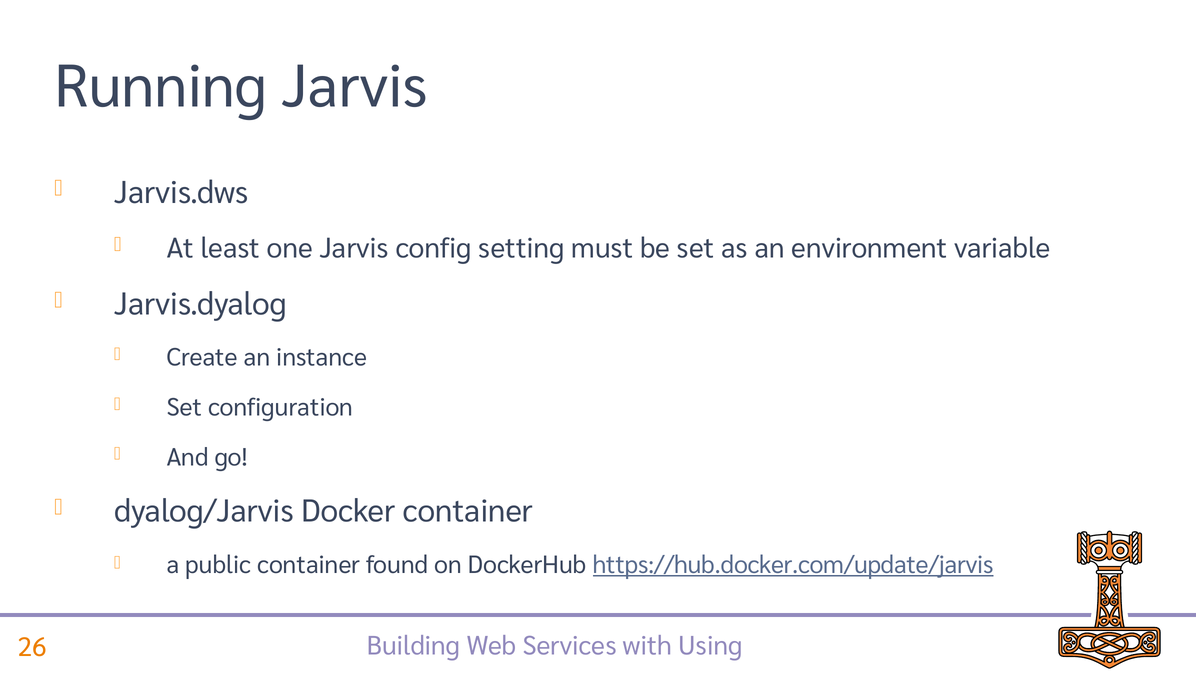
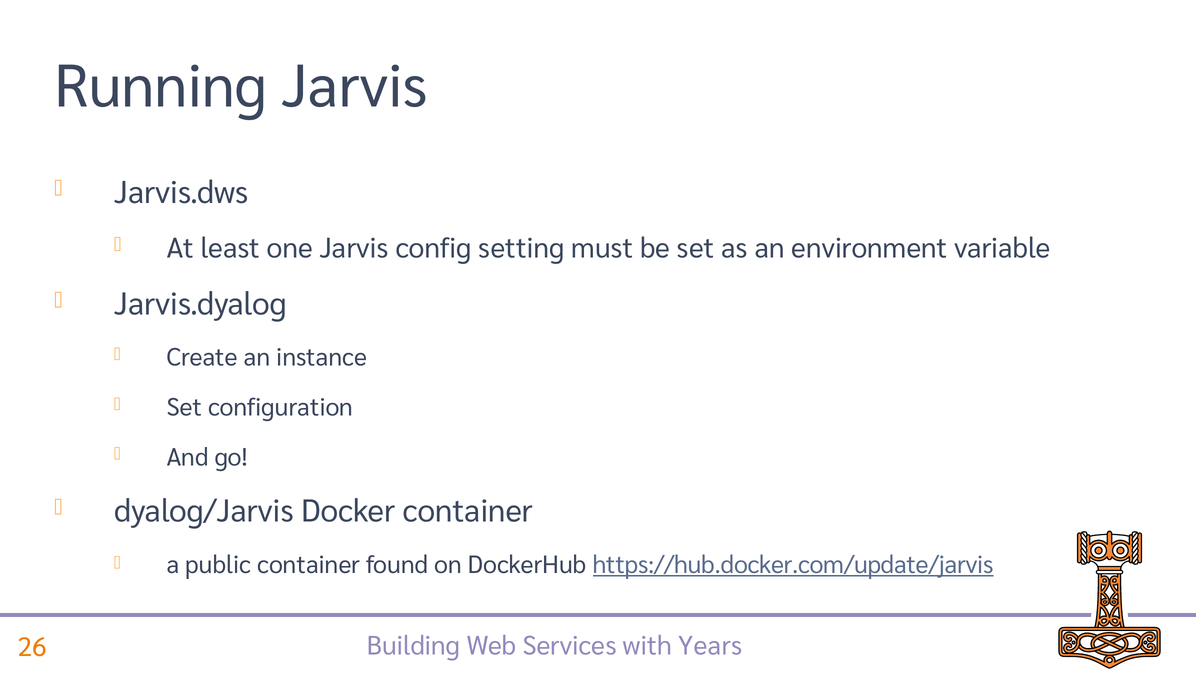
Using: Using -> Years
